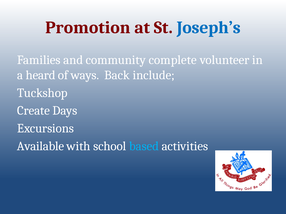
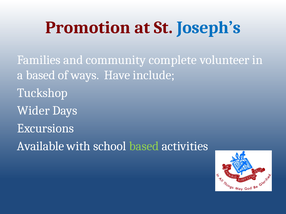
a heard: heard -> based
Back: Back -> Have
Create: Create -> Wider
based at (144, 146) colour: light blue -> light green
